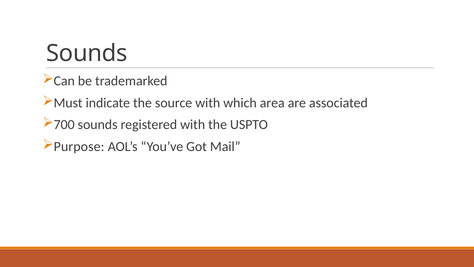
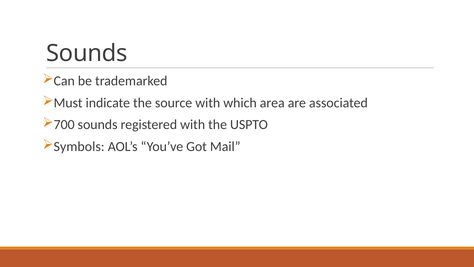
Purpose: Purpose -> Symbols
